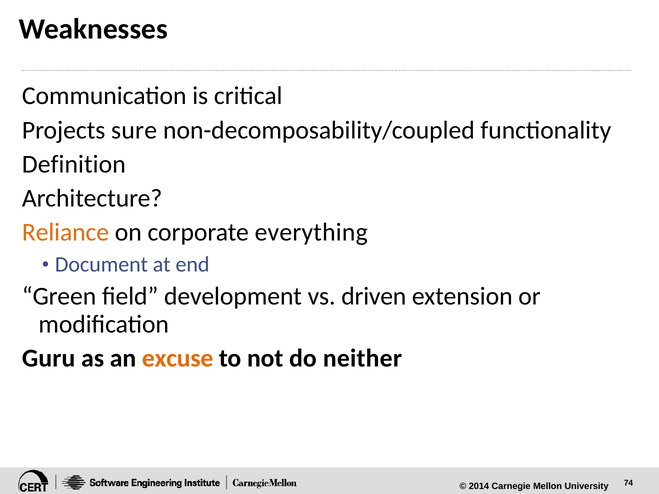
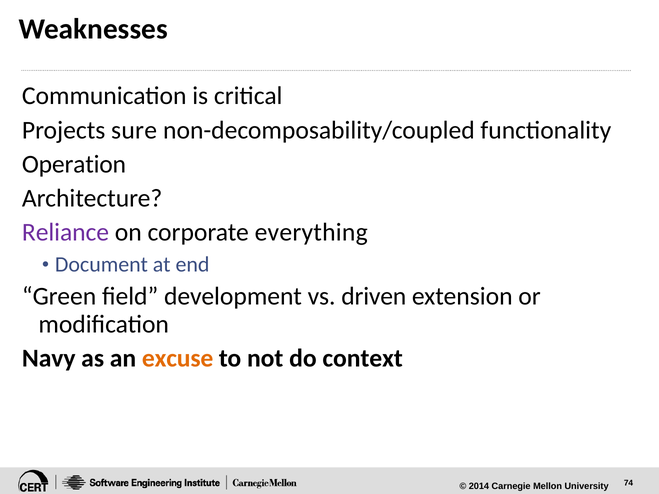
Definition: Definition -> Operation
Reliance colour: orange -> purple
Guru: Guru -> Navy
neither: neither -> context
